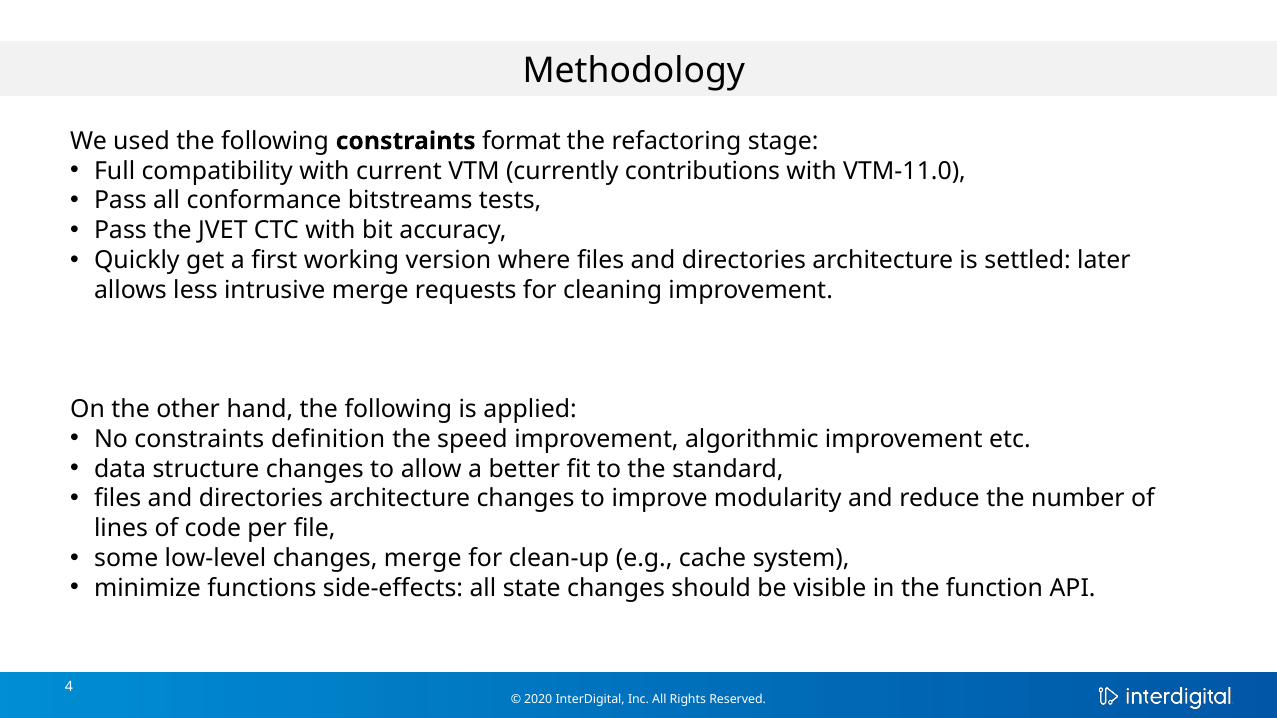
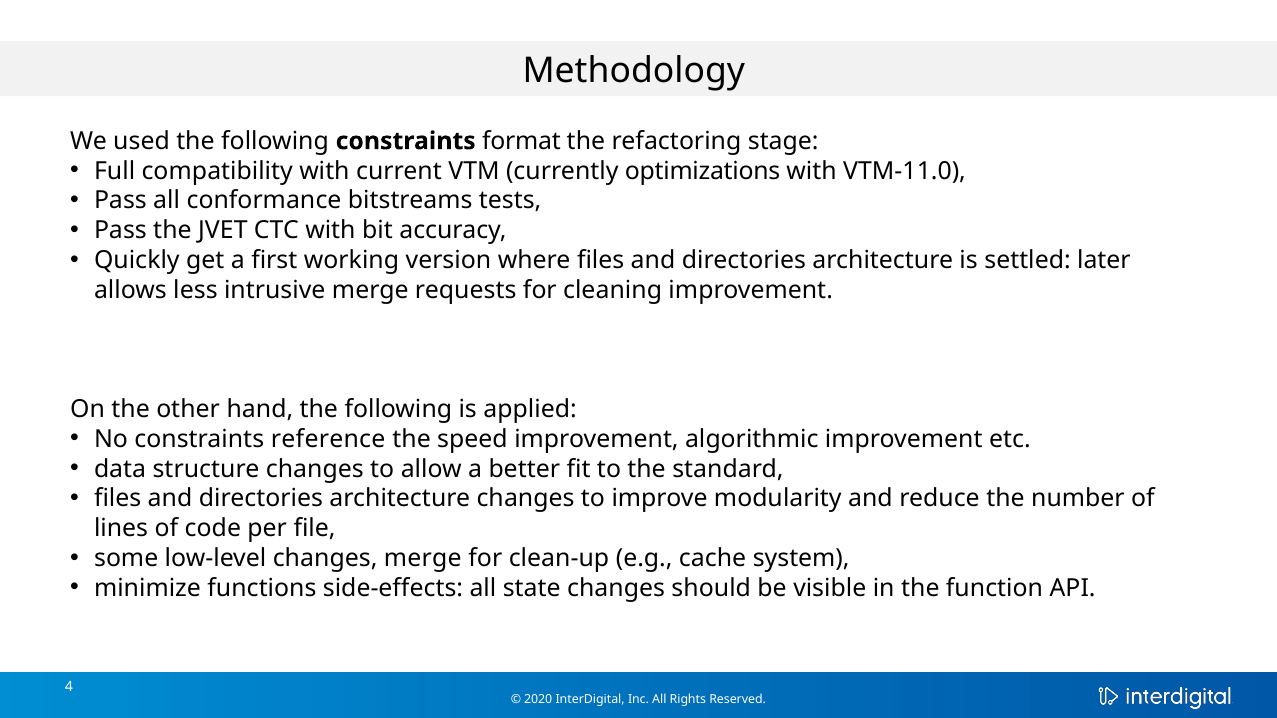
contributions: contributions -> optimizations
definition: definition -> reference
